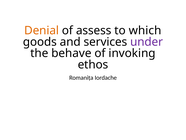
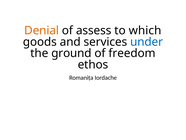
under colour: purple -> blue
behave: behave -> ground
invoking: invoking -> freedom
